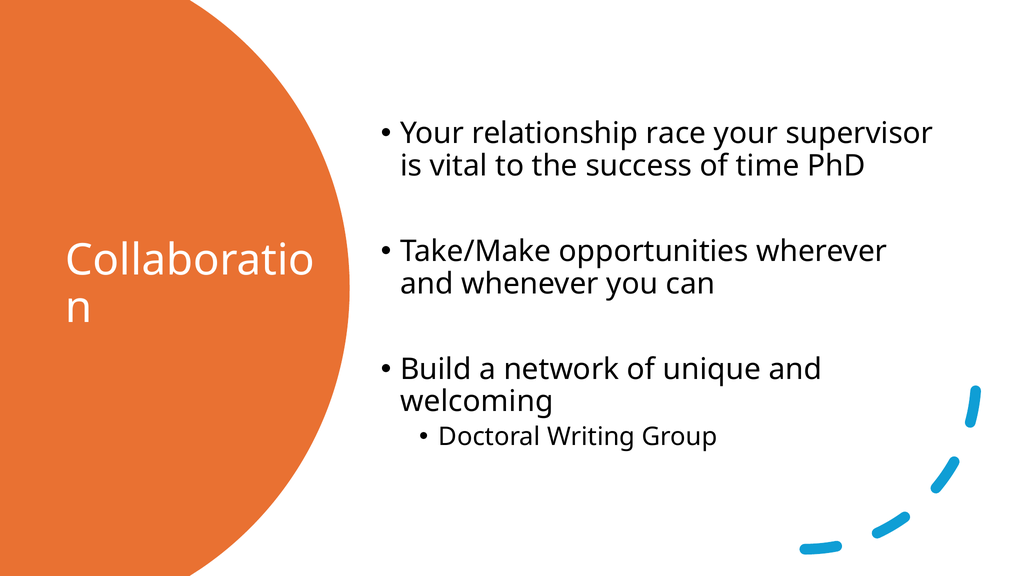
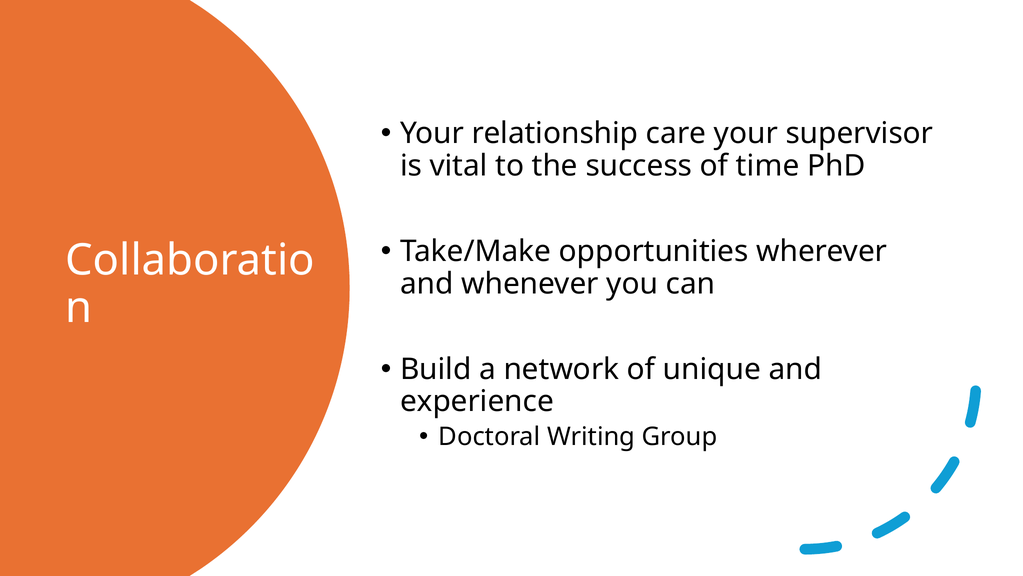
race: race -> care
welcoming: welcoming -> experience
